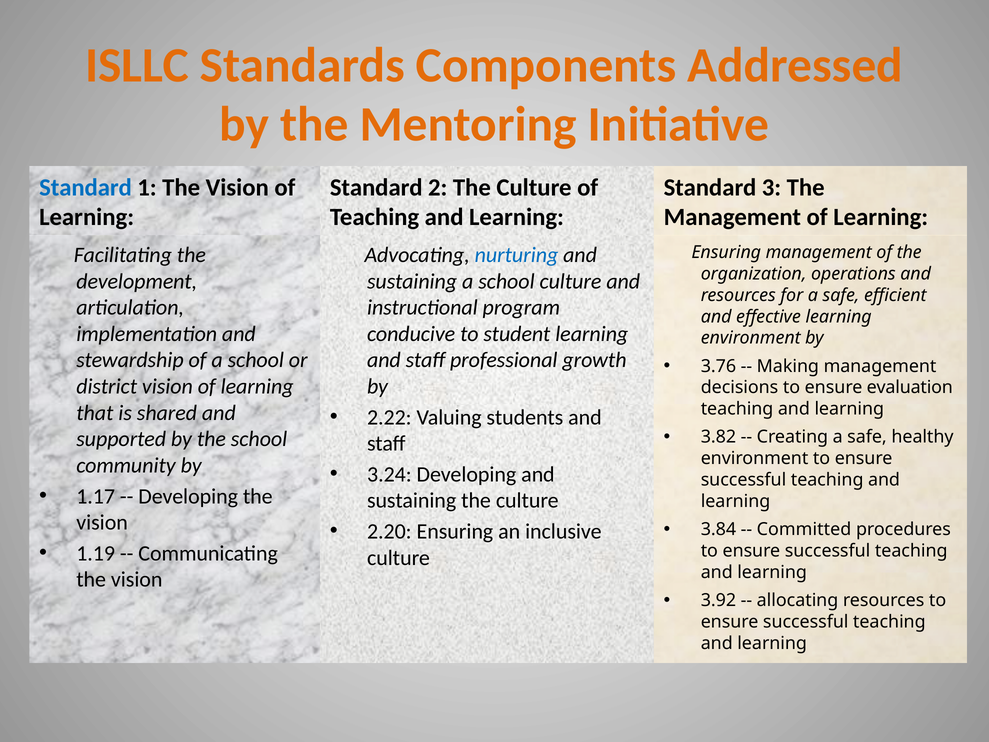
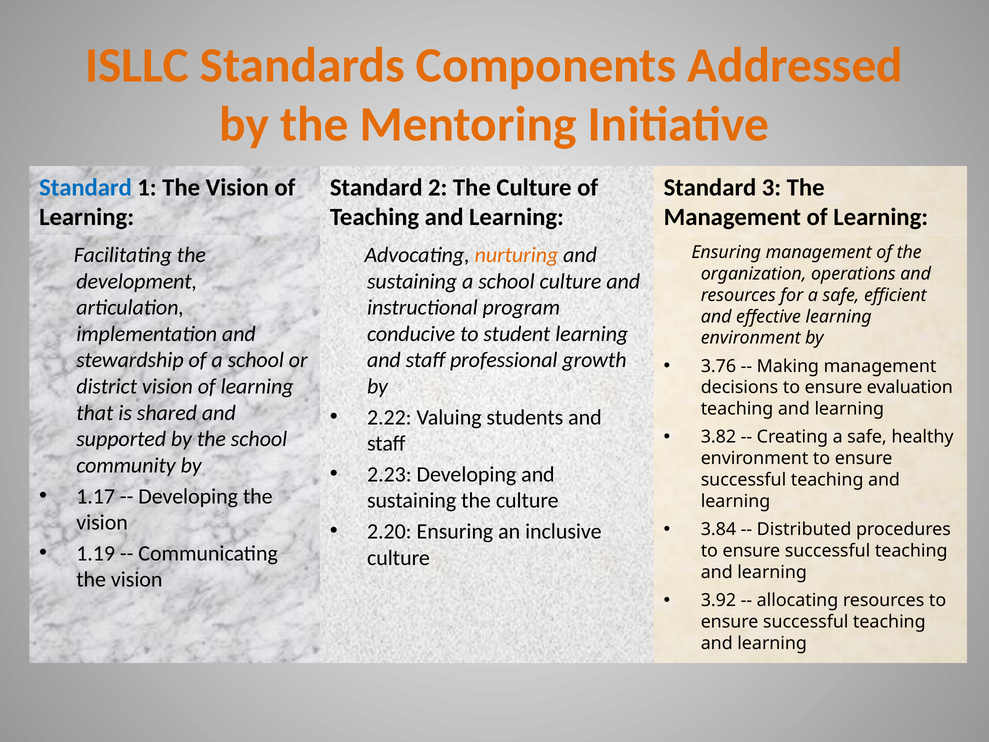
nurturing colour: blue -> orange
3.24: 3.24 -> 2.23
Committed: Committed -> Distributed
